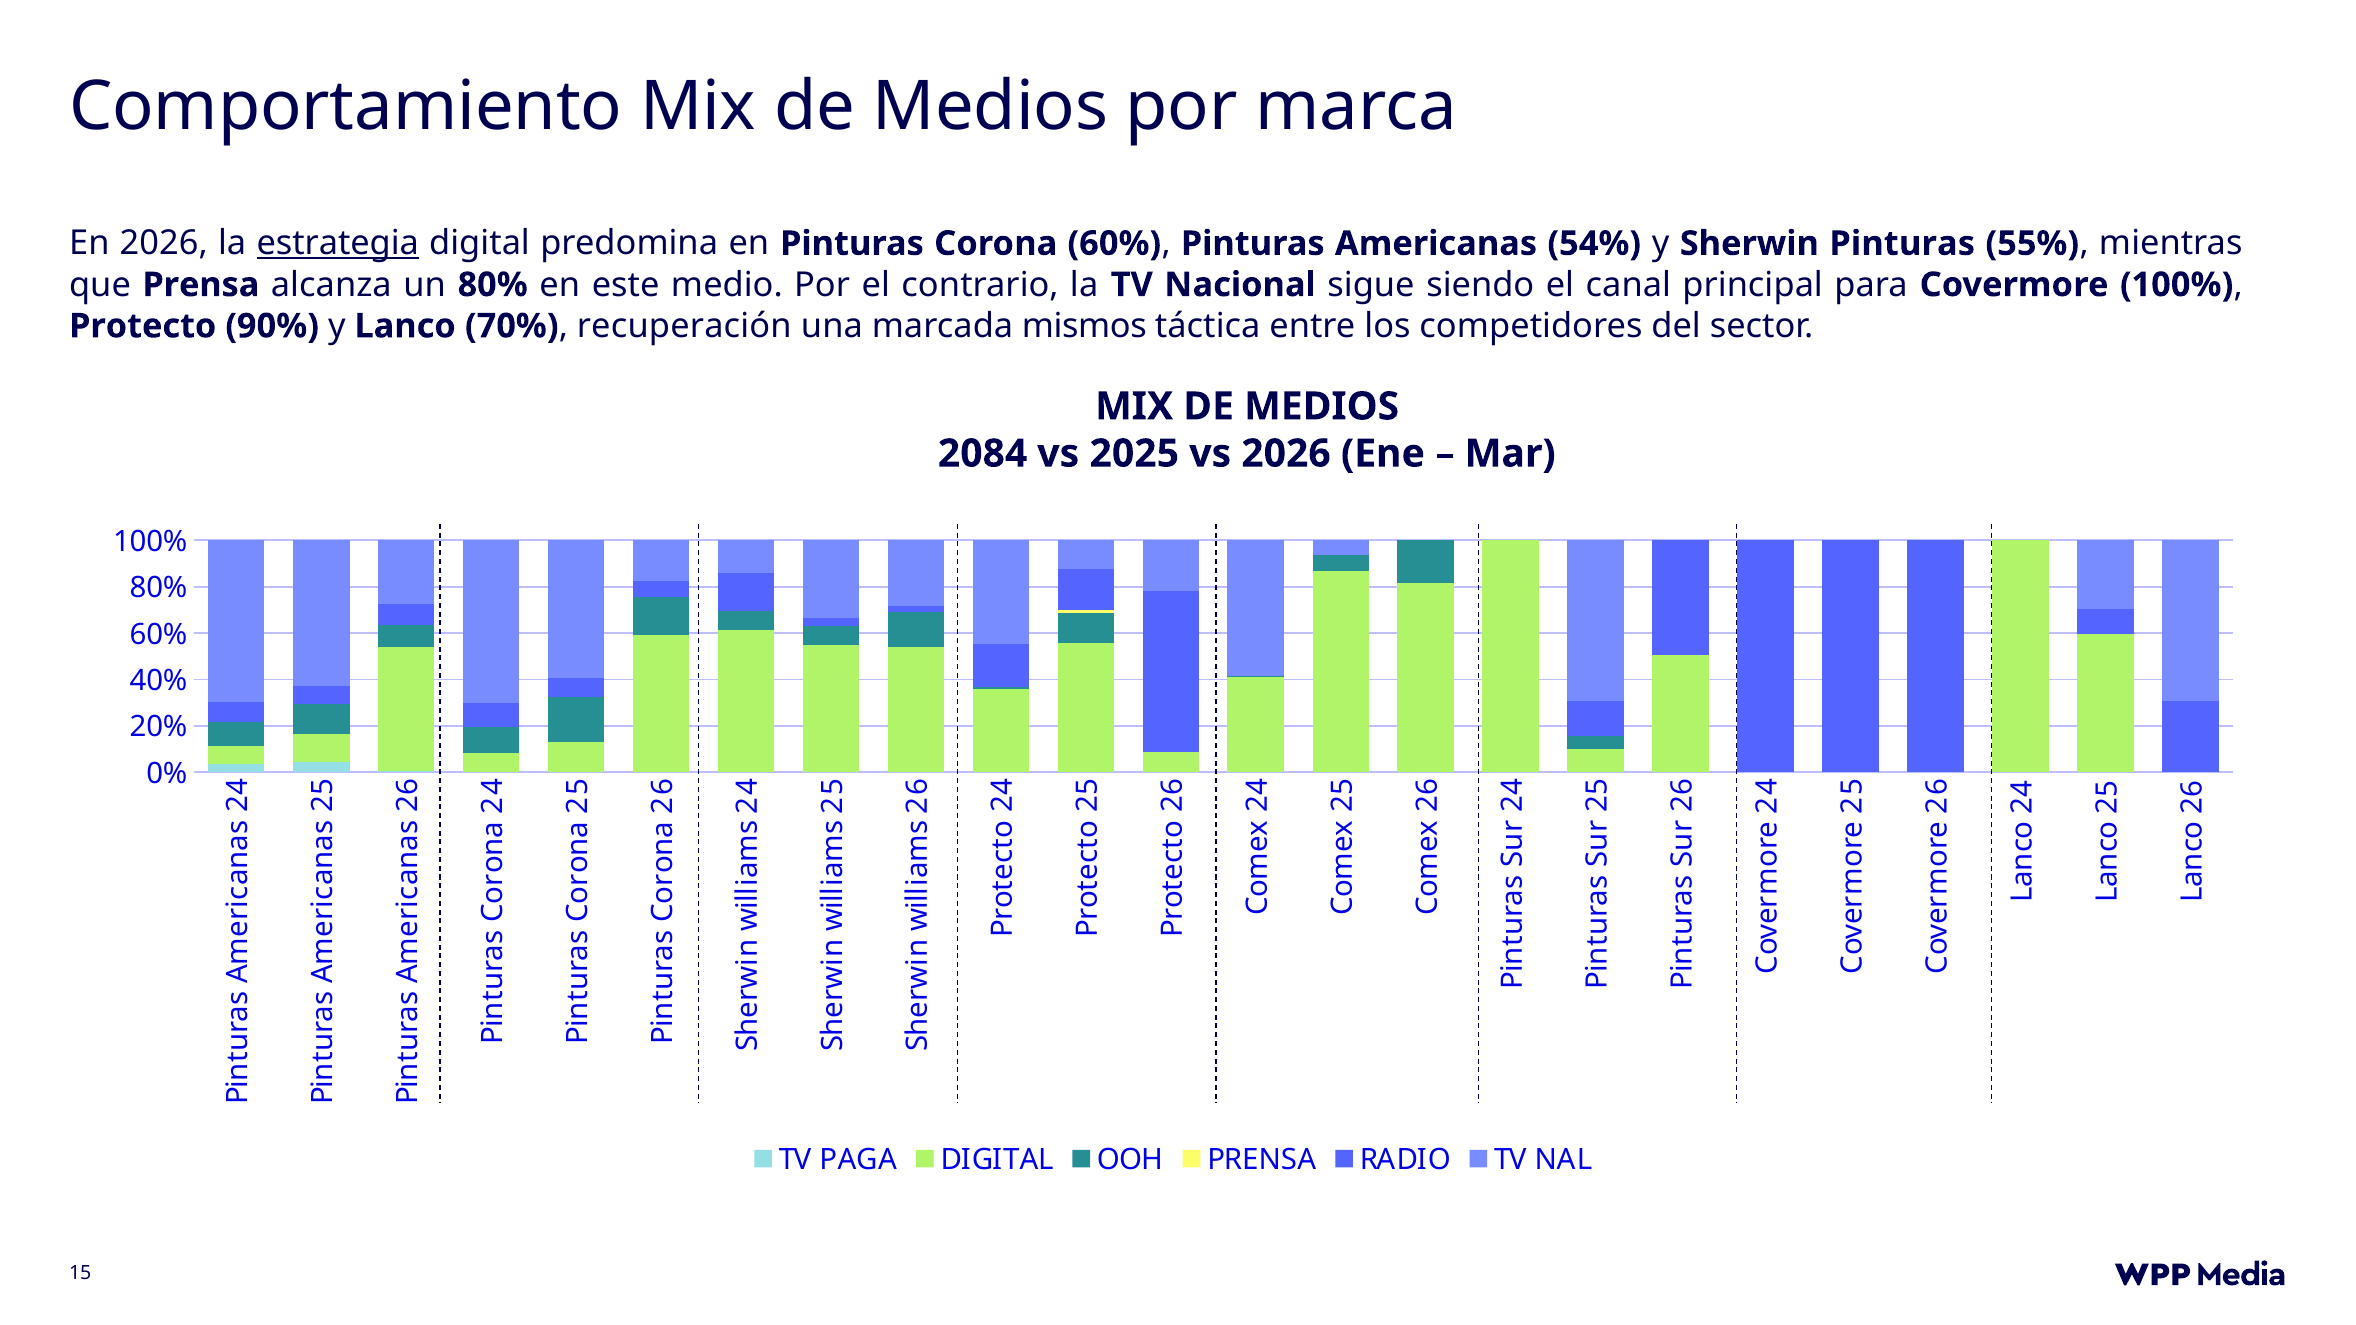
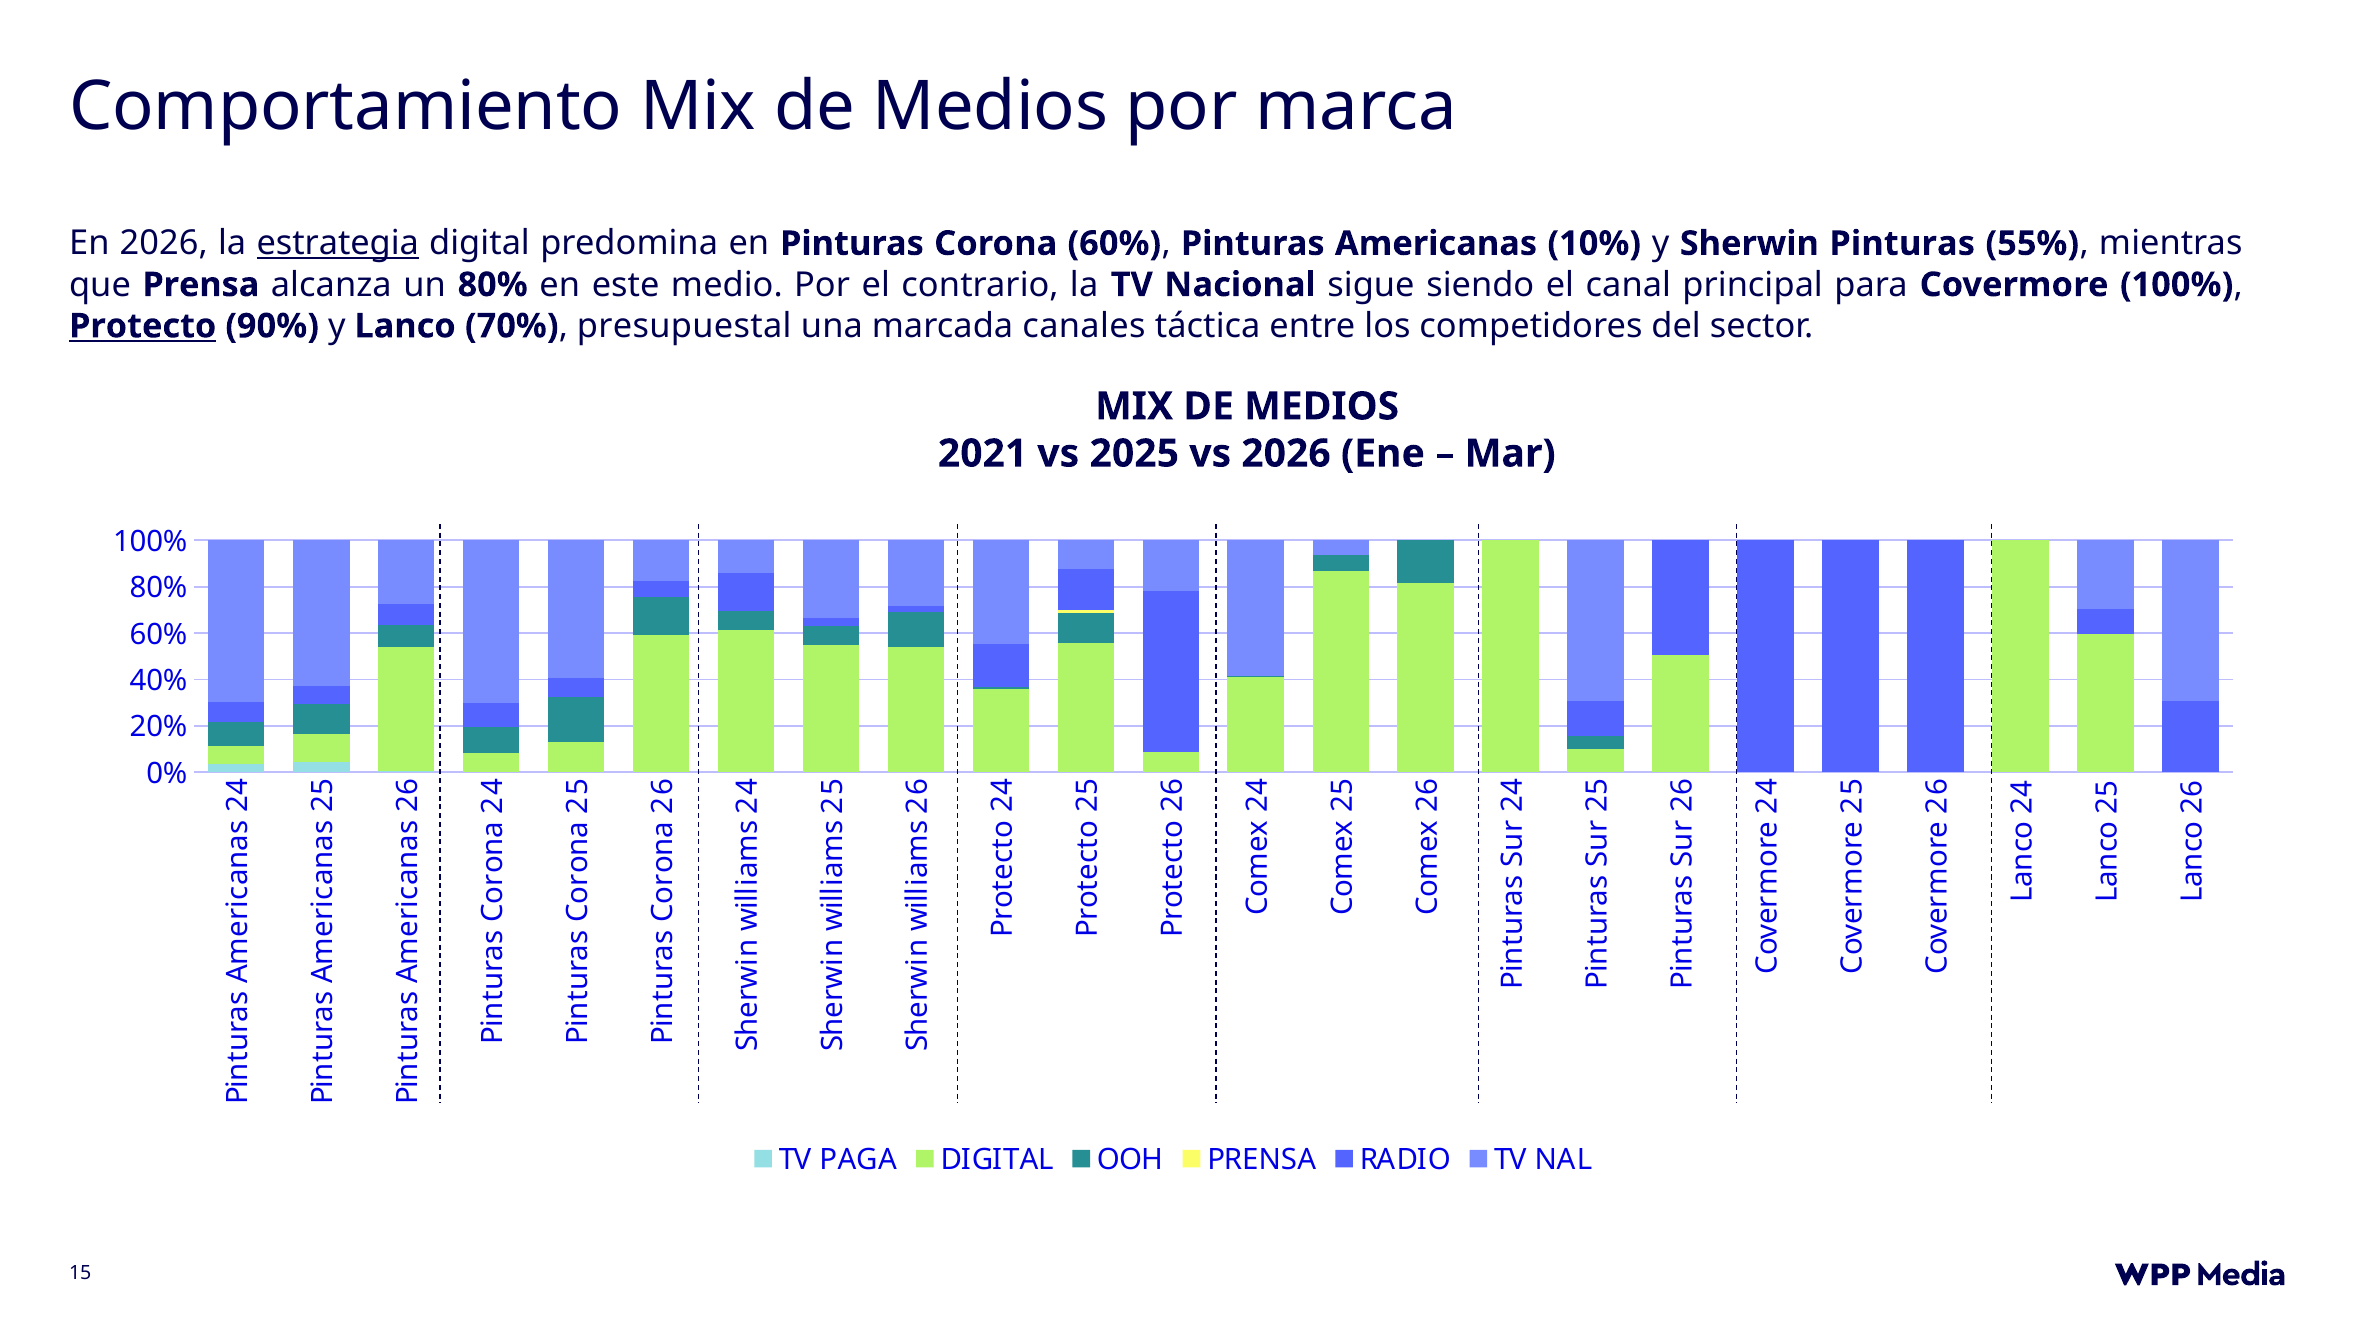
54%: 54% -> 10%
Protecto underline: none -> present
recuperación: recuperación -> presupuestal
mismos: mismos -> canales
2084: 2084 -> 2021
